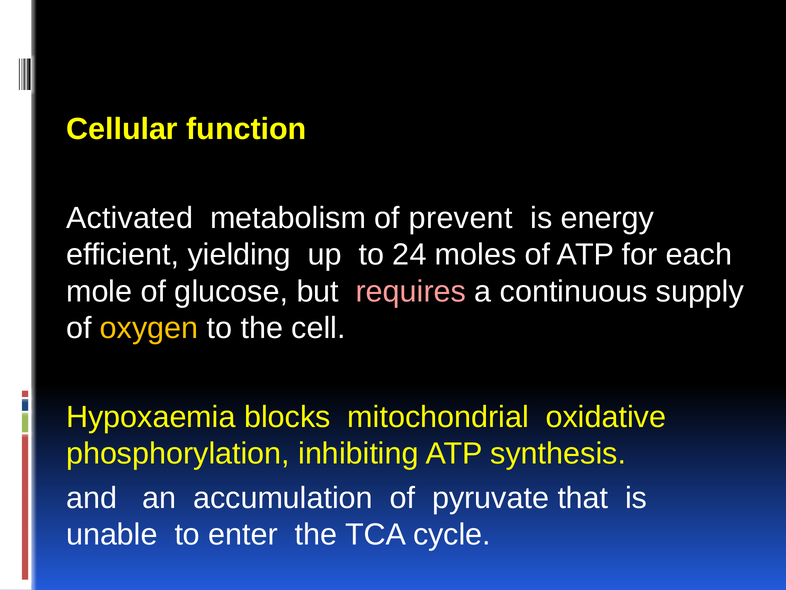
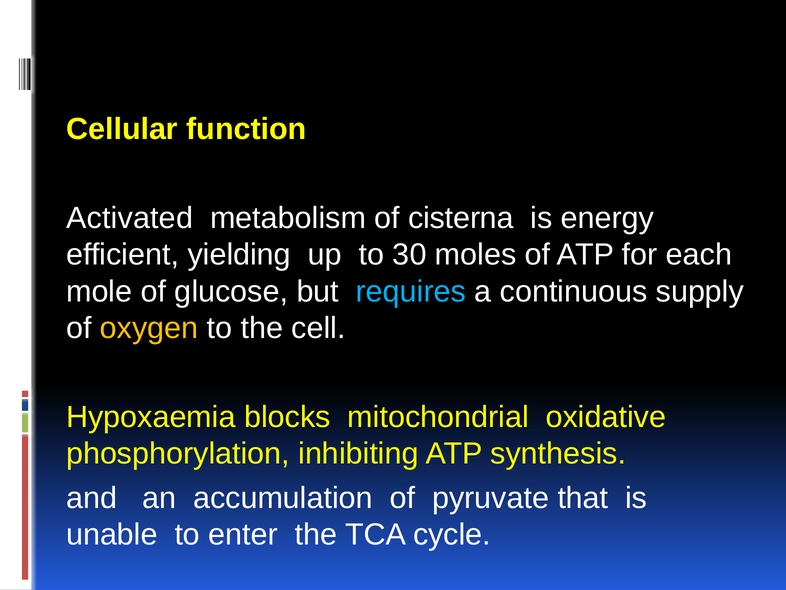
prevent: prevent -> cisterna
24: 24 -> 30
requires colour: pink -> light blue
